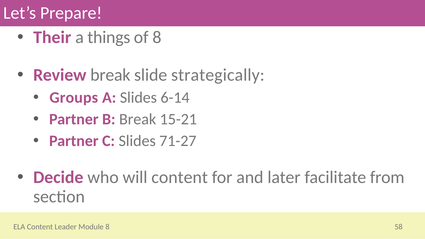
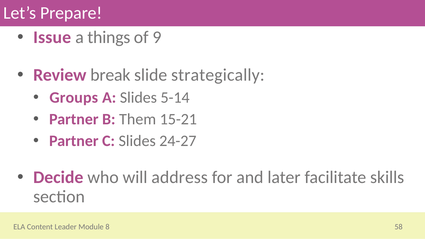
Their: Their -> Issue
of 8: 8 -> 9
6-14: 6-14 -> 5-14
B Break: Break -> Them
71-27: 71-27 -> 24-27
will content: content -> address
from: from -> skills
